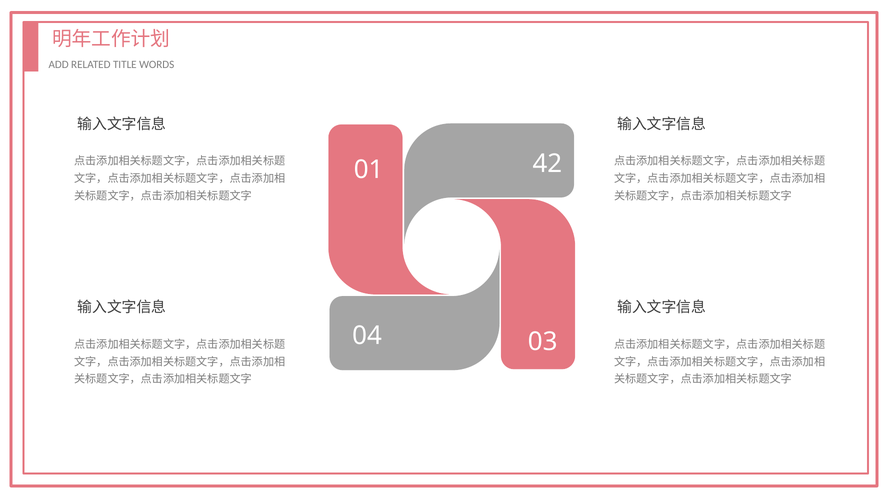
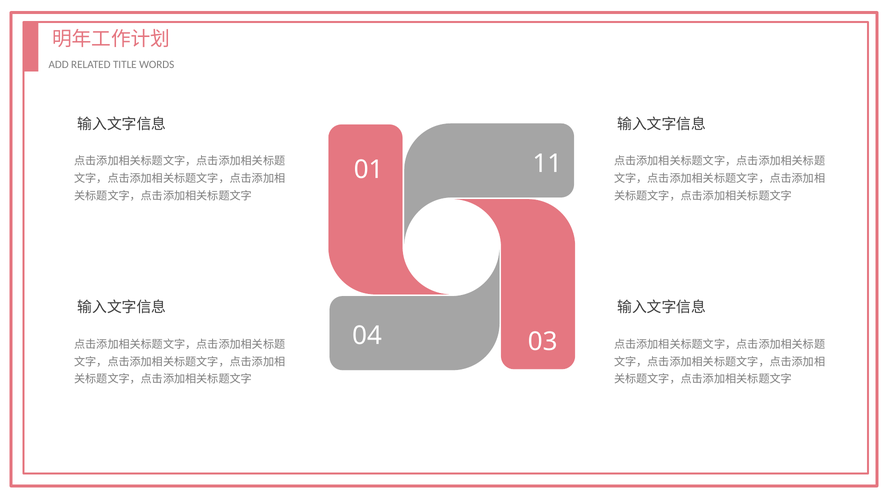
42: 42 -> 11
